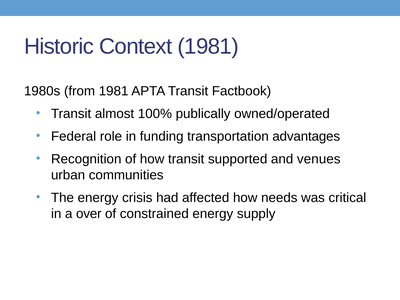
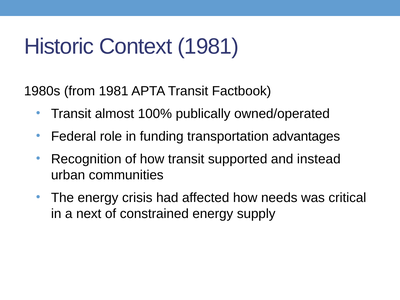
venues: venues -> instead
over: over -> next
